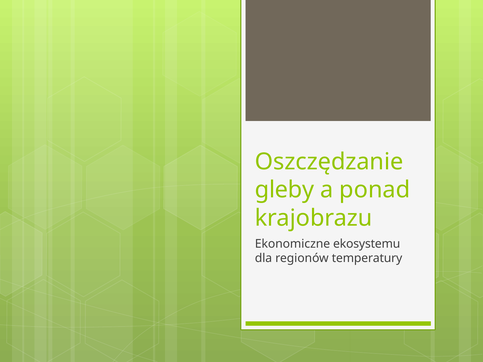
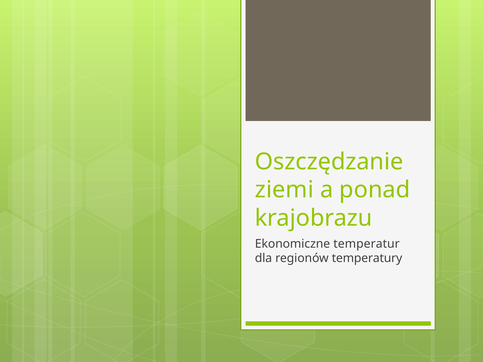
gleby: gleby -> ziemi
ekosystemu: ekosystemu -> temperatur
